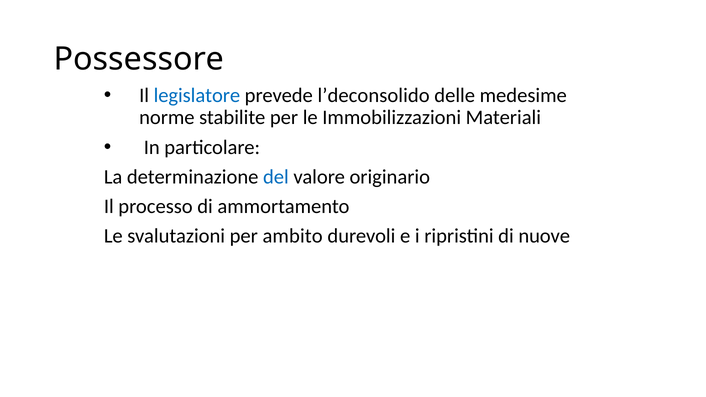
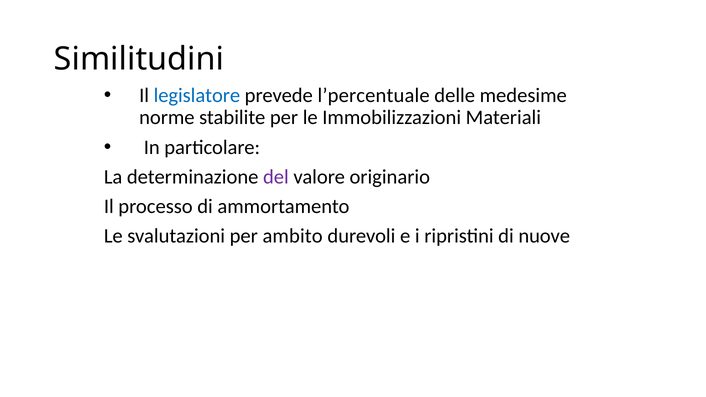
Possessore: Possessore -> Similitudini
l’deconsolido: l’deconsolido -> l’percentuale
del colour: blue -> purple
